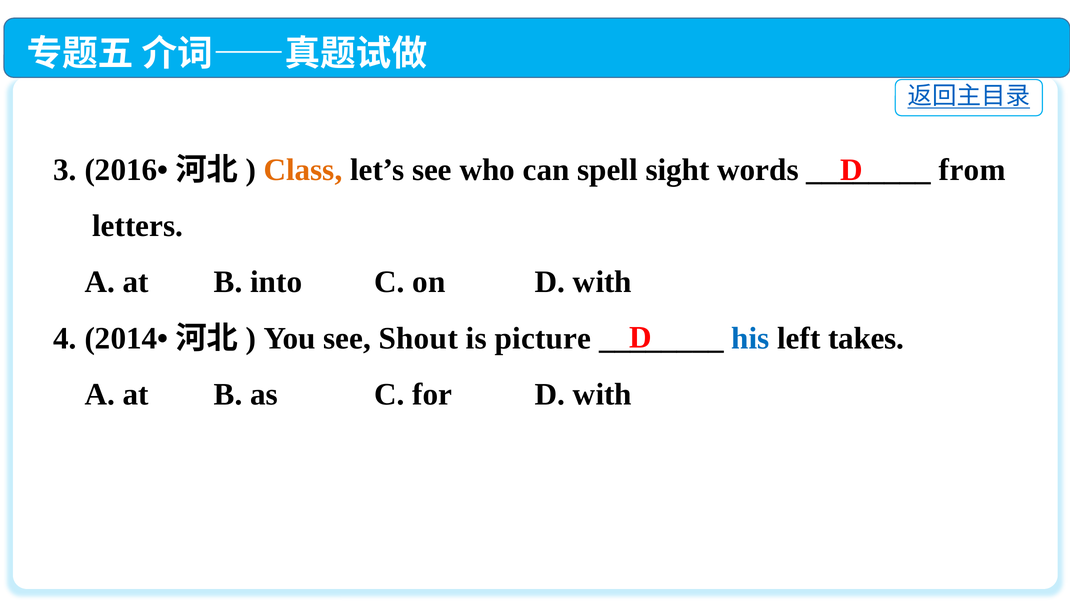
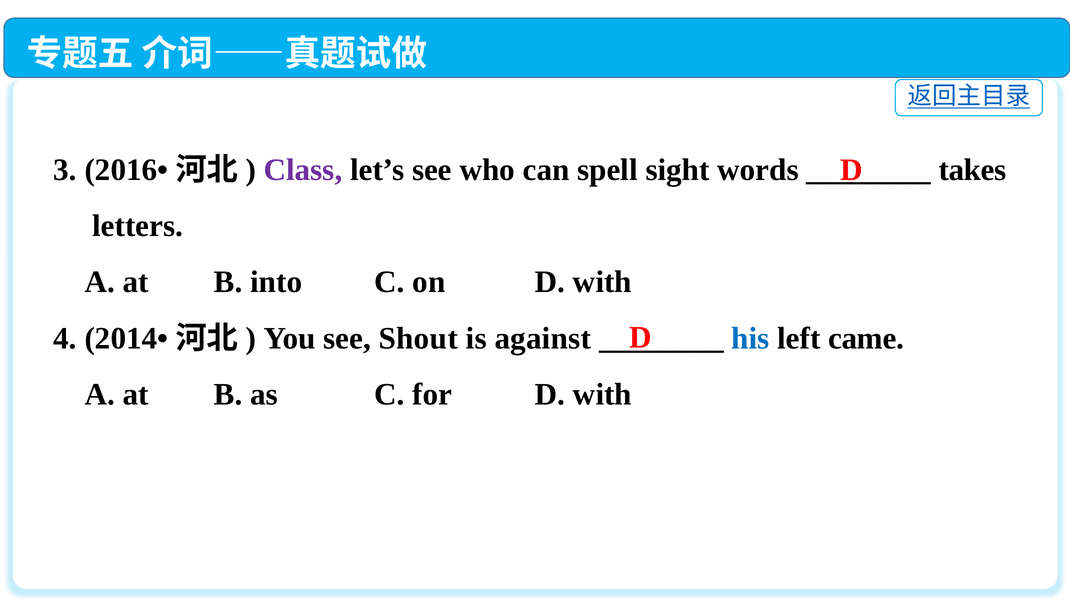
Class colour: orange -> purple
from: from -> takes
picture: picture -> against
takes: takes -> came
